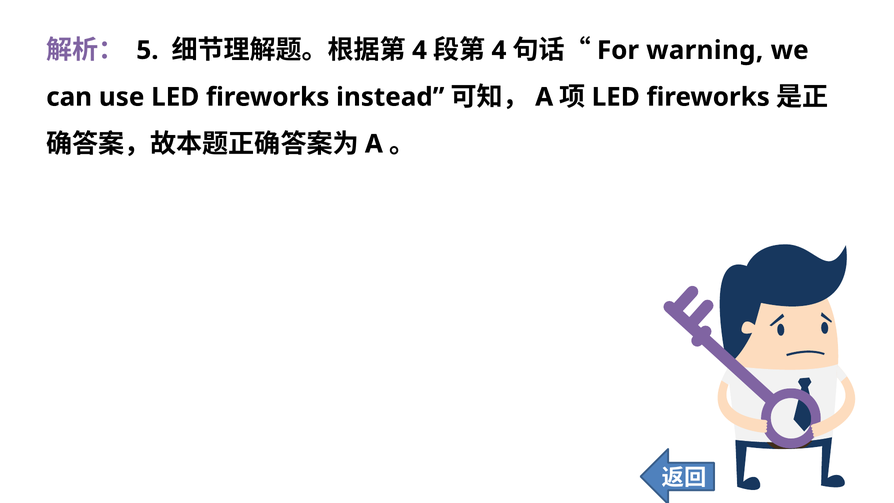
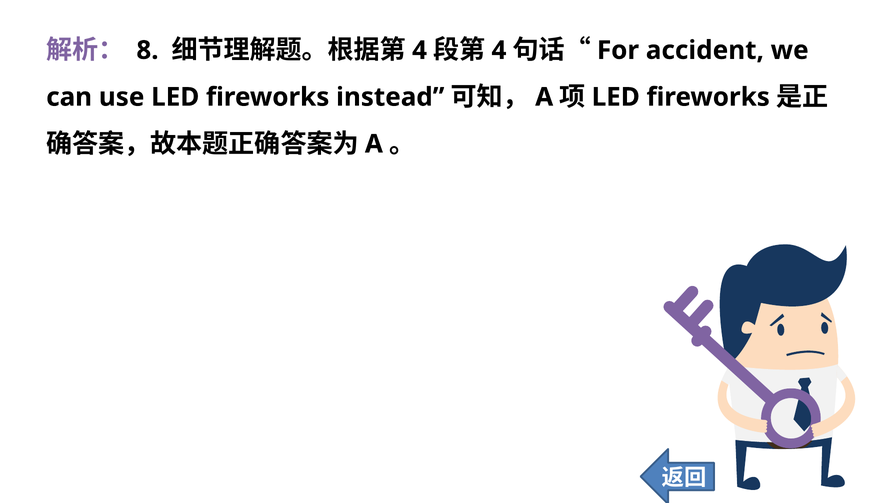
5: 5 -> 8
warning: warning -> accident
